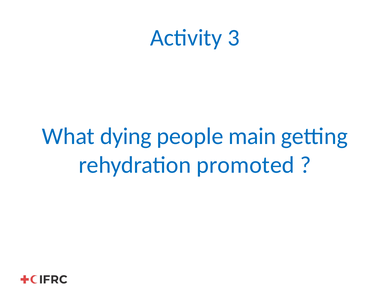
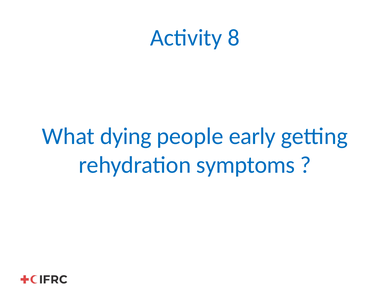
3: 3 -> 8
main: main -> early
promoted: promoted -> symptoms
